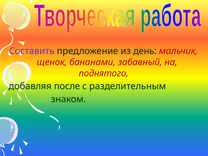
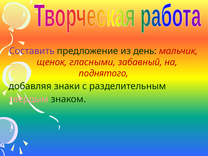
бананами: бананами -> гласными
после: после -> знаки
твёрдым colour: light green -> pink
